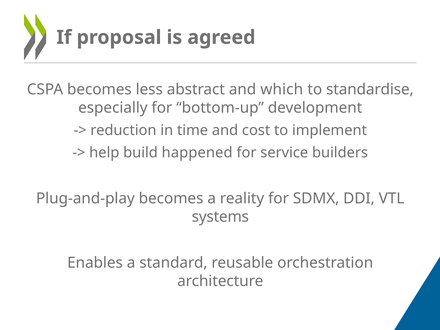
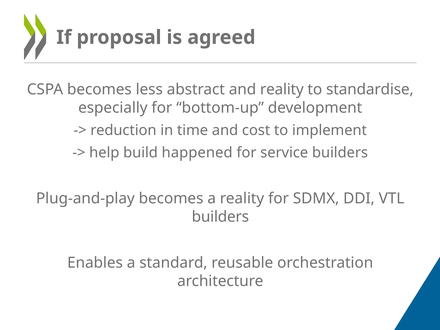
and which: which -> reality
systems at (220, 217): systems -> builders
